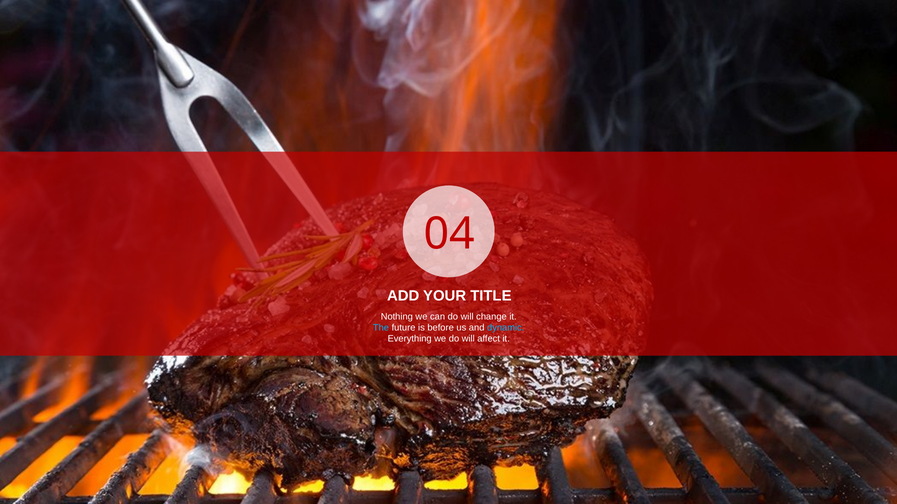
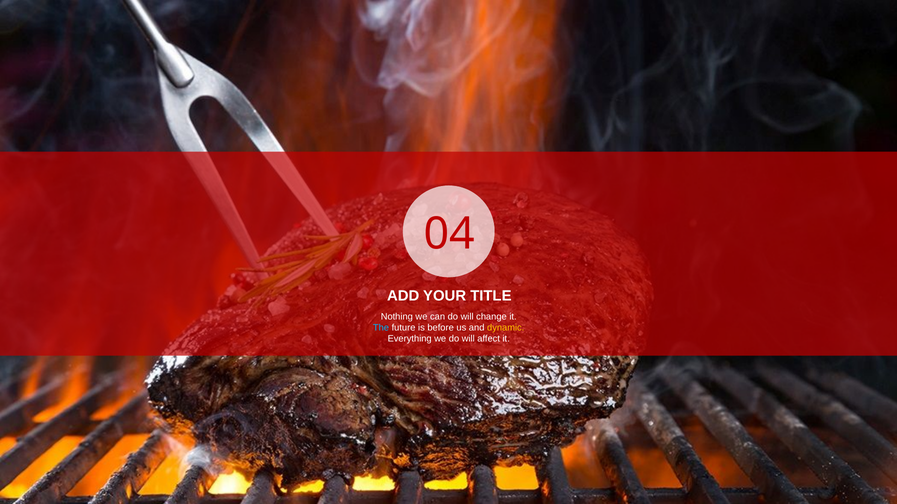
dynamic colour: light blue -> yellow
